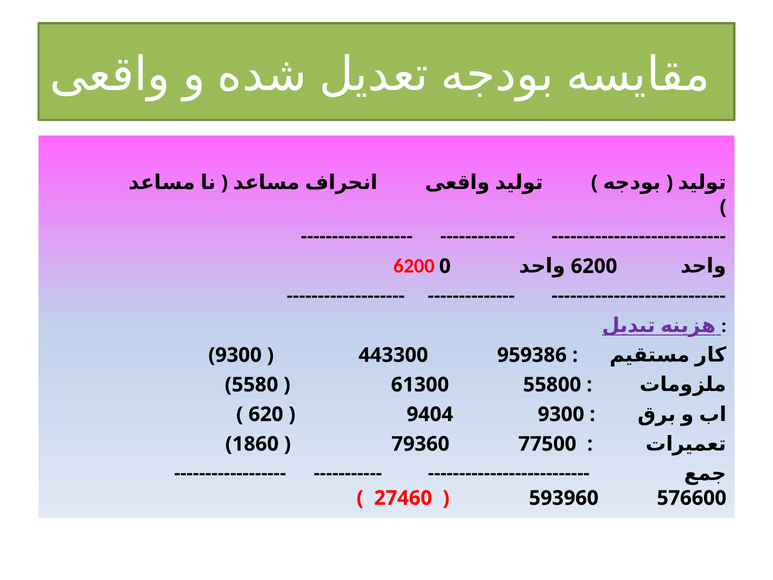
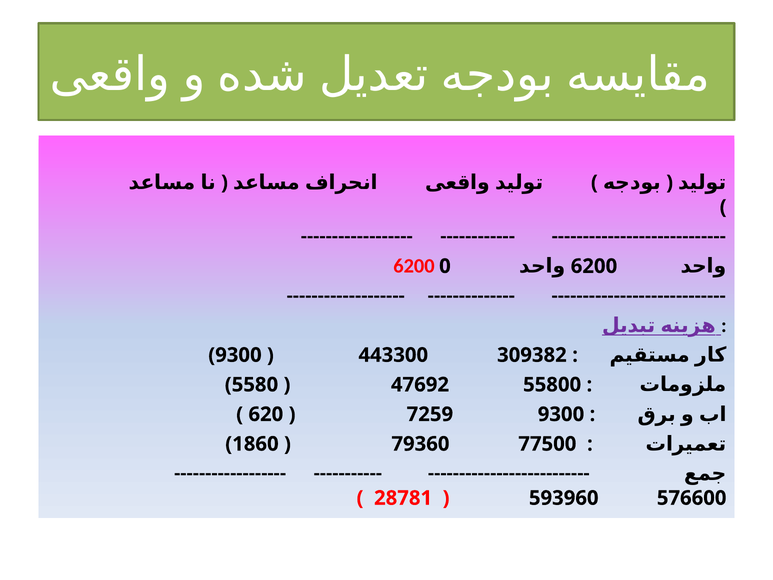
959386: 959386 -> 309382
61300: 61300 -> 47692
9404: 9404 -> 7259
27460: 27460 -> 28781
